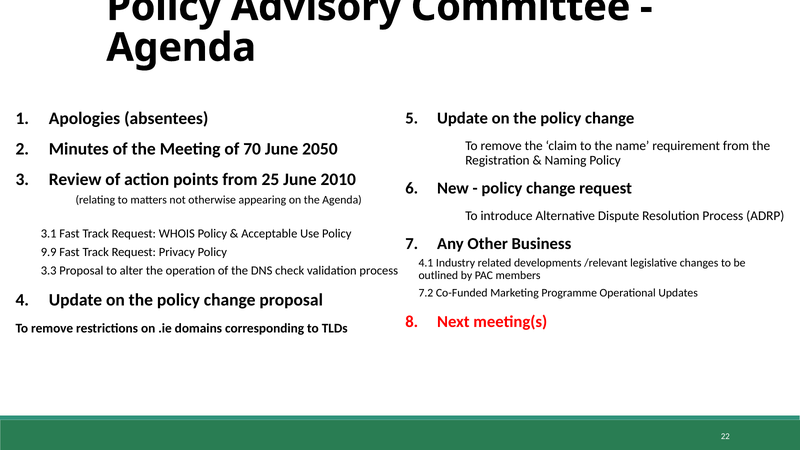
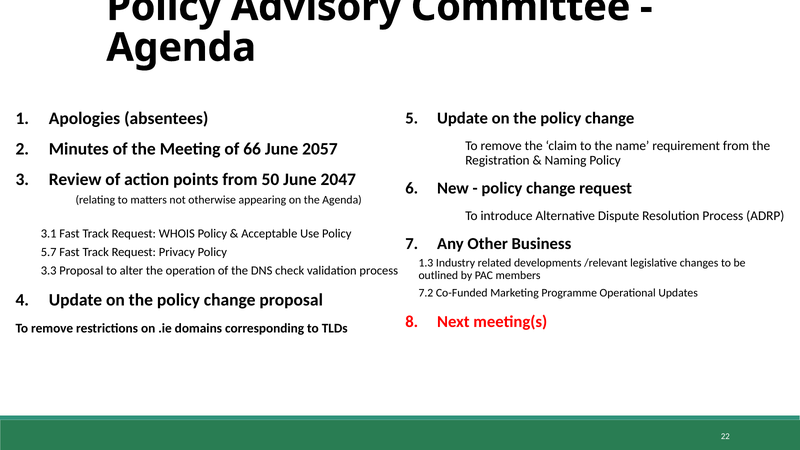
70: 70 -> 66
2050: 2050 -> 2057
25: 25 -> 50
2010: 2010 -> 2047
9.9: 9.9 -> 5.7
4.1: 4.1 -> 1.3
